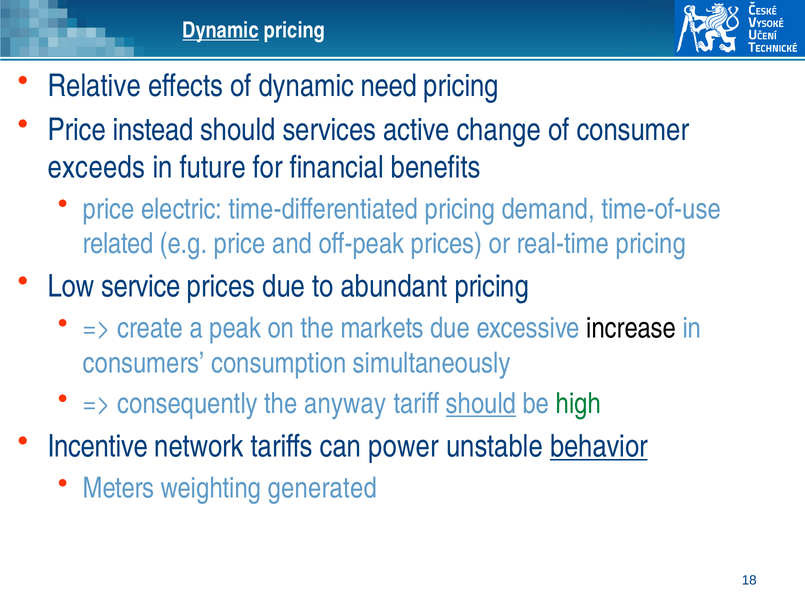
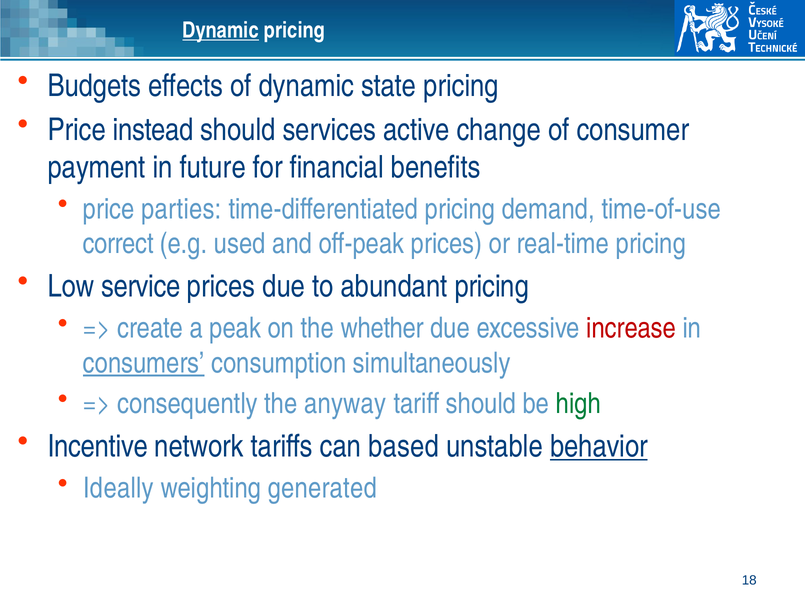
Relative: Relative -> Budgets
need: need -> state
exceeds: exceeds -> payment
electric: electric -> parties
related: related -> correct
e.g price: price -> used
markets: markets -> whether
increase colour: black -> red
consumers underline: none -> present
should at (481, 404) underline: present -> none
power: power -> based
Meters: Meters -> Ideally
